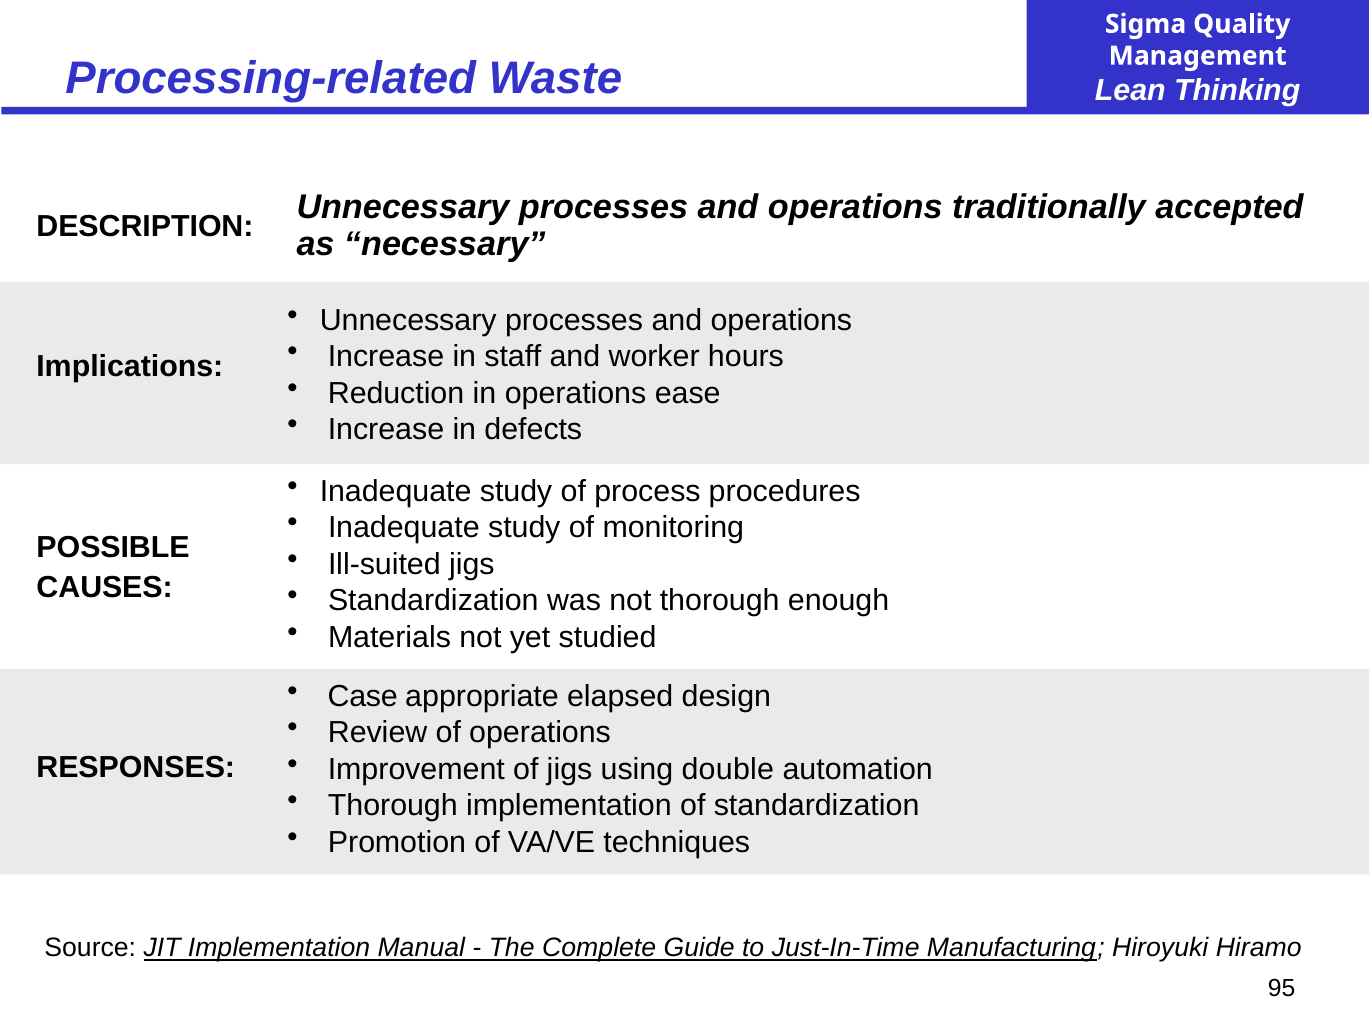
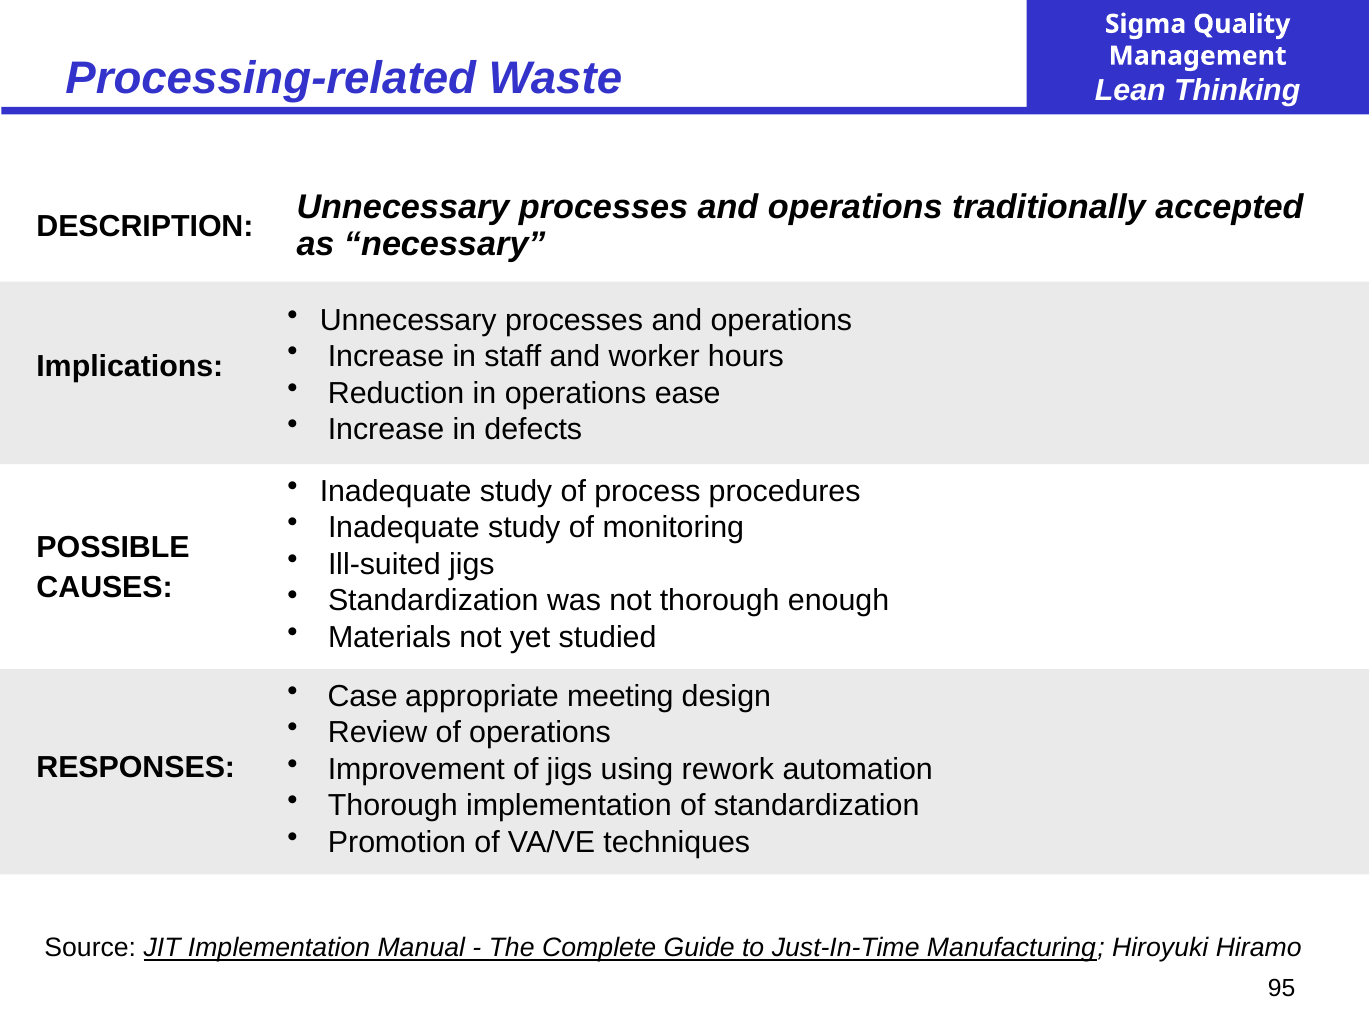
elapsed: elapsed -> meeting
double: double -> rework
